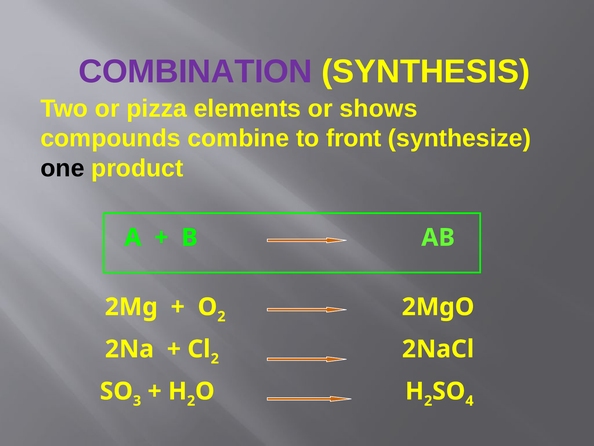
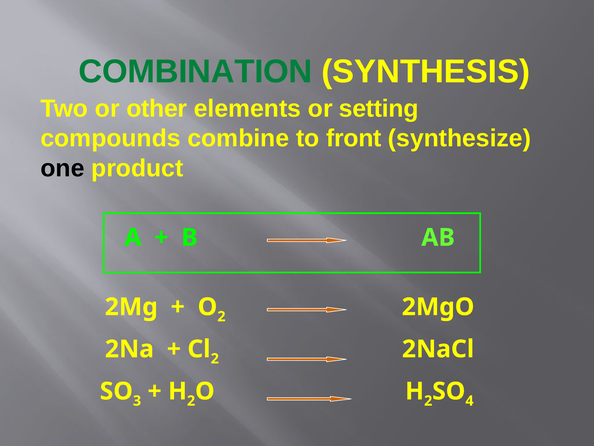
COMBINATION colour: purple -> green
pizza: pizza -> other
shows: shows -> setting
